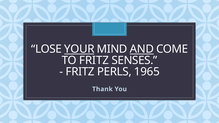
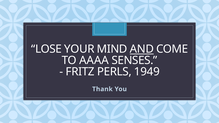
YOUR underline: present -> none
TO FRITZ: FRITZ -> AAAA
1965: 1965 -> 1949
